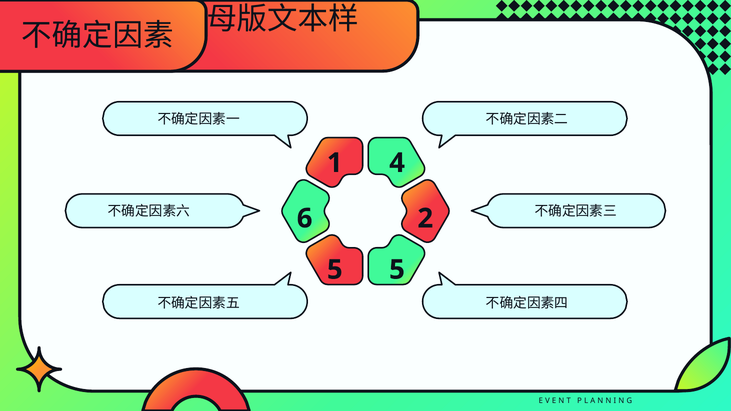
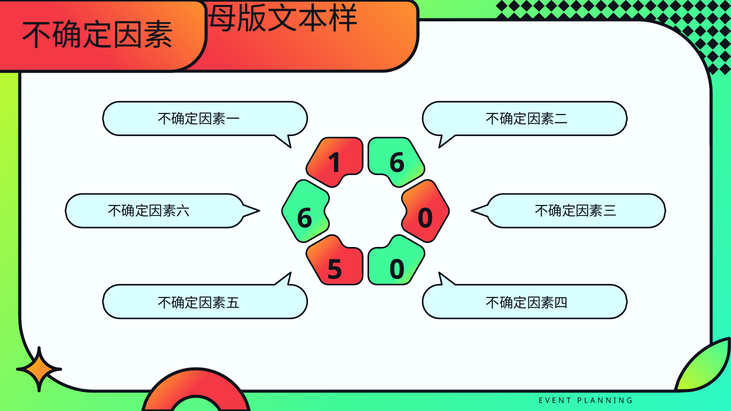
1 4: 4 -> 6
6 2: 2 -> 0
5 5: 5 -> 0
